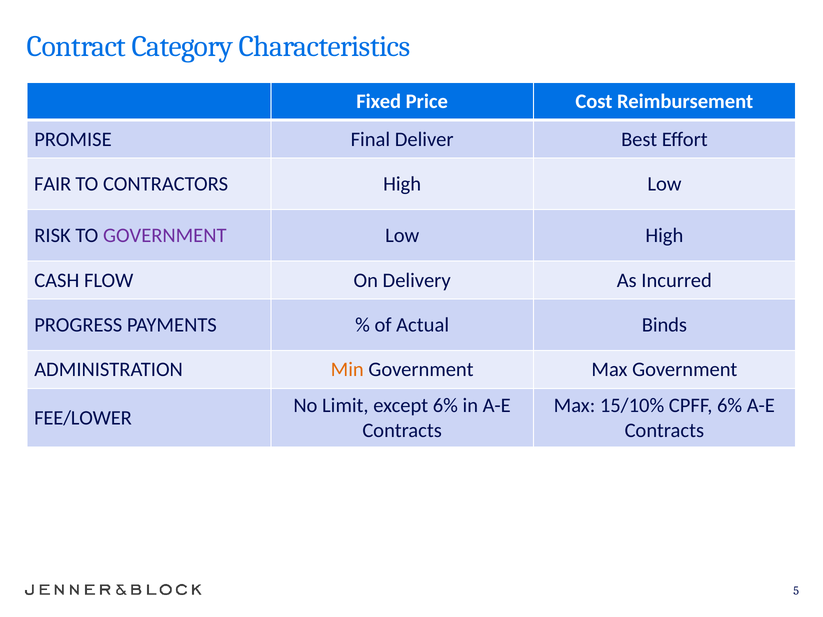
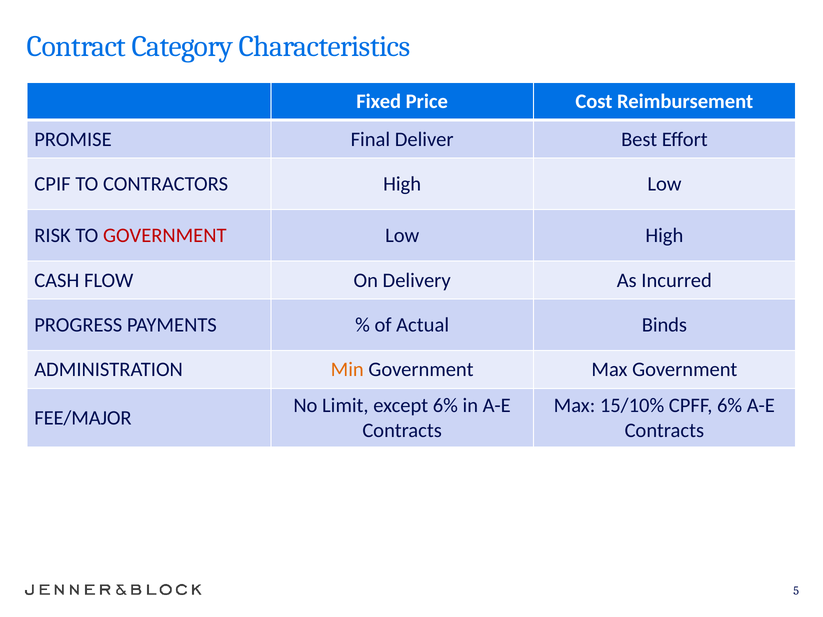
FAIR: FAIR -> CPIF
GOVERNMENT at (165, 236) colour: purple -> red
FEE/LOWER: FEE/LOWER -> FEE/MAJOR
